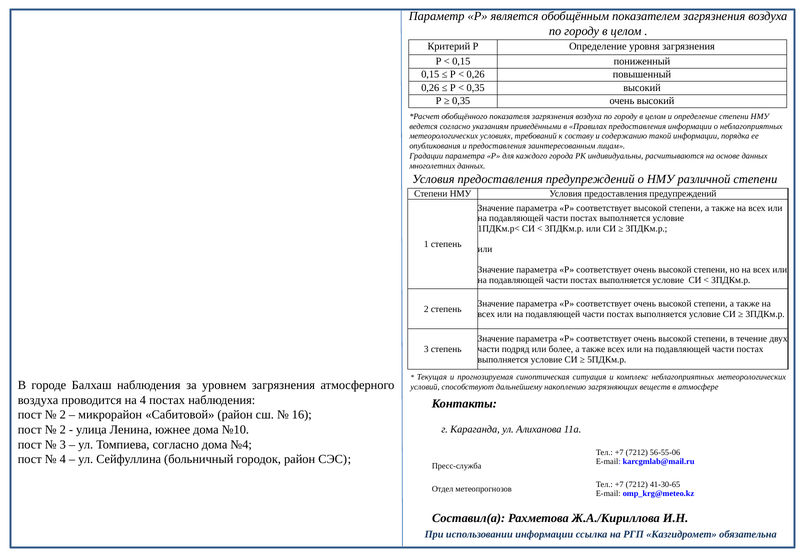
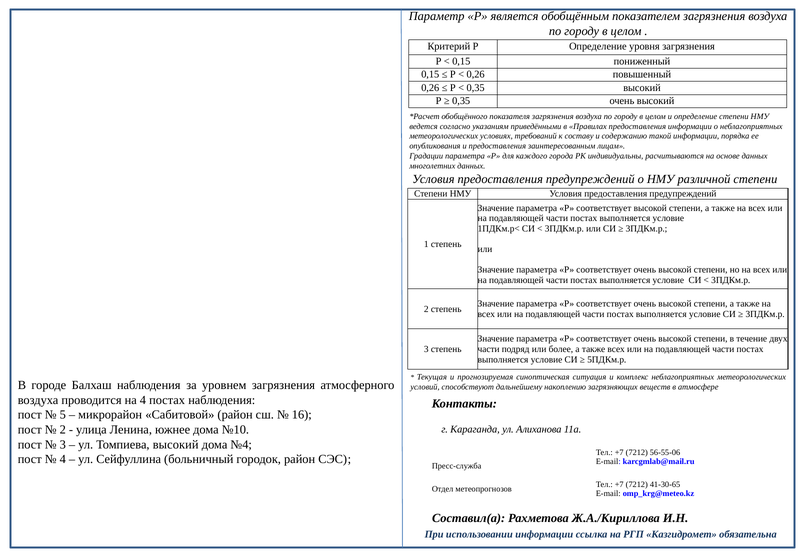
2 at (63, 415): 2 -> 5
Томпиева согласно: согласно -> высокий
